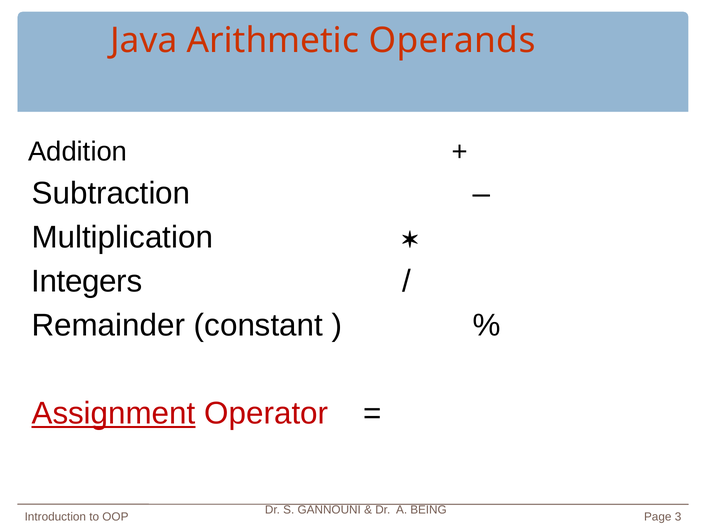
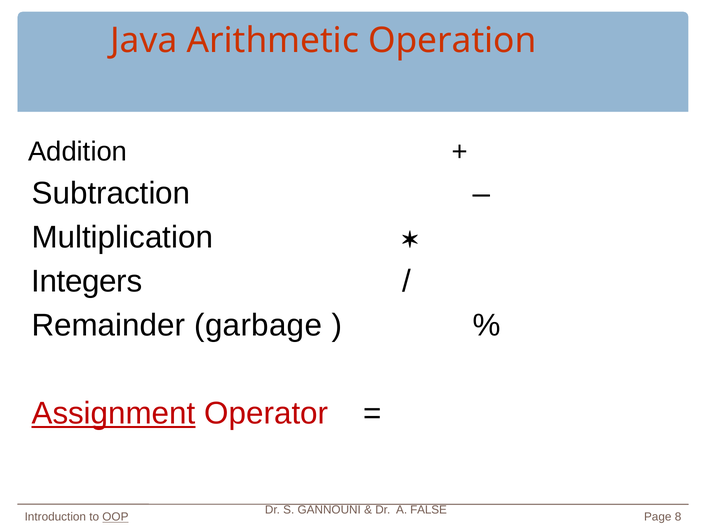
Operands: Operands -> Operation
constant: constant -> garbage
BEING: BEING -> FALSE
OOP underline: none -> present
3: 3 -> 8
